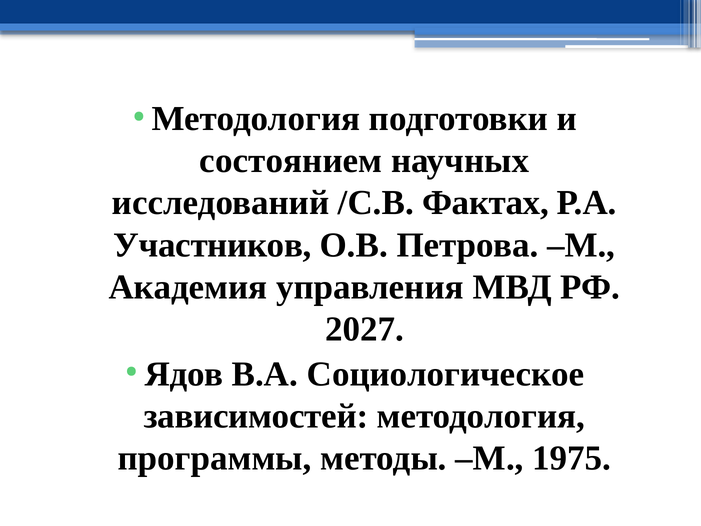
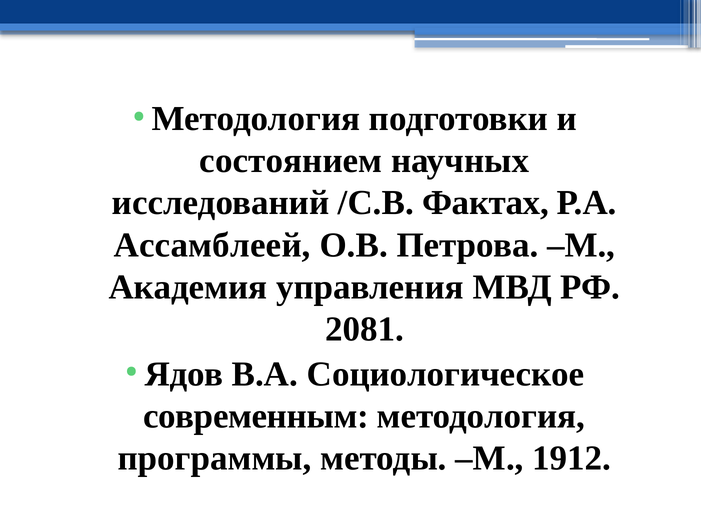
Участников: Участников -> Ассамблеей
2027: 2027 -> 2081
зависимостей: зависимостей -> современным
1975: 1975 -> 1912
